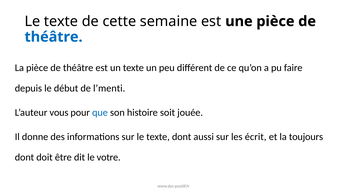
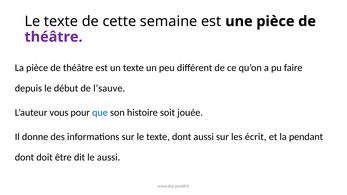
théâtre at (54, 37) colour: blue -> purple
l’menti: l’menti -> l’sauve
toujours: toujours -> pendant
le votre: votre -> aussi
